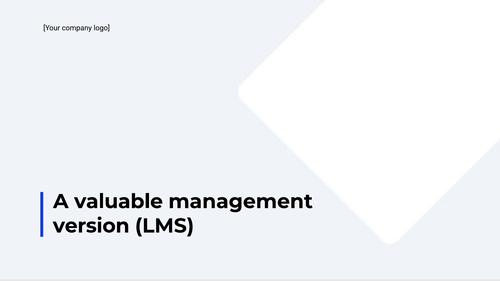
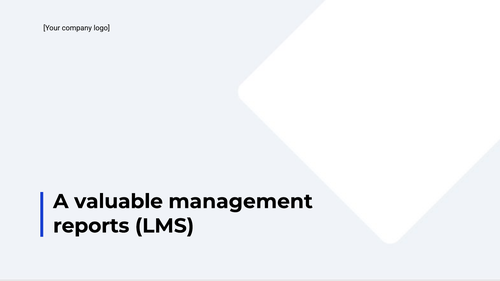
version: version -> reports
